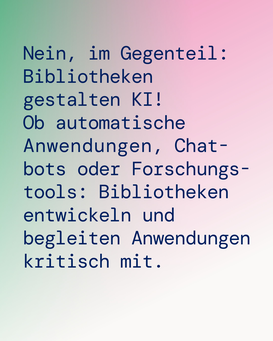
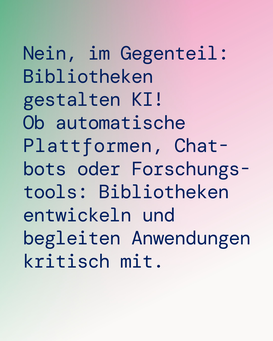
Anwendungen at (94, 146): Anwendungen -> Plattformen
